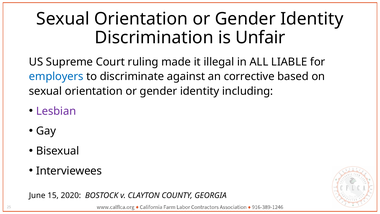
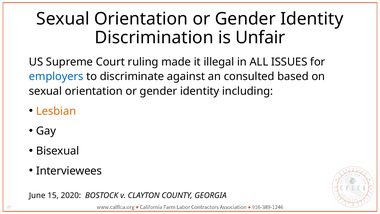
LIABLE: LIABLE -> ISSUES
corrective: corrective -> consulted
Lesbian colour: purple -> orange
